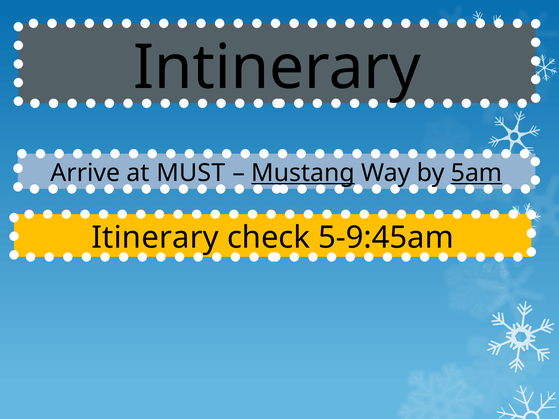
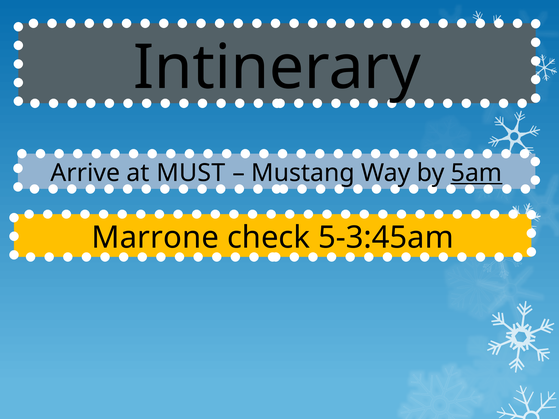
Mustang underline: present -> none
Itinerary: Itinerary -> Marrone
5-9:45am: 5-9:45am -> 5-3:45am
